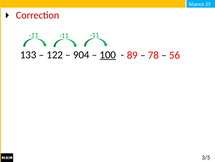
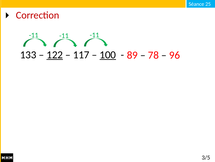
122 underline: none -> present
904: 904 -> 117
56: 56 -> 96
